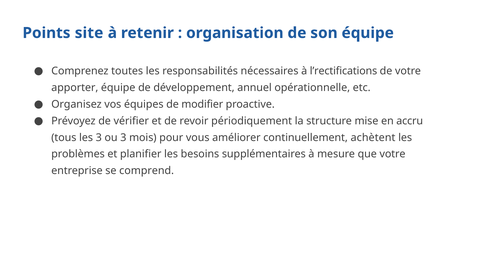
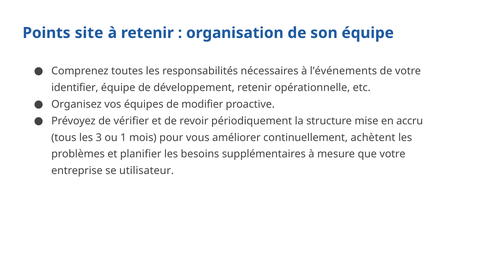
l’rectifications: l’rectifications -> l’événements
apporter: apporter -> identifier
développement annuel: annuel -> retenir
ou 3: 3 -> 1
comprend: comprend -> utilisateur
